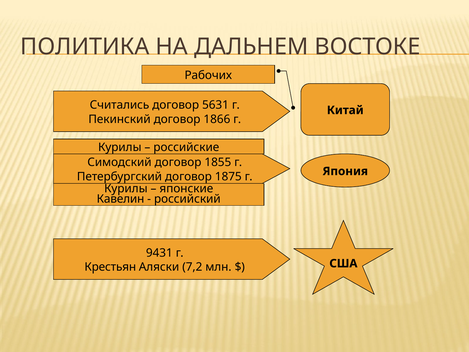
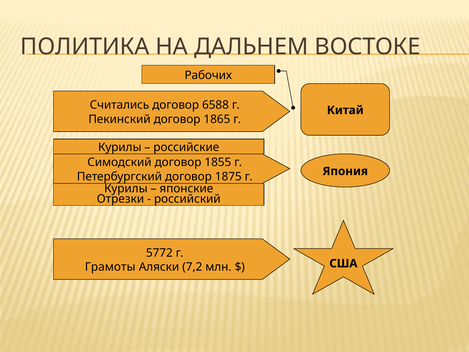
5631: 5631 -> 6588
1866: 1866 -> 1865
Кавелин: Кавелин -> Отрезки
9431: 9431 -> 5772
Крестьян: Крестьян -> Грамоты
